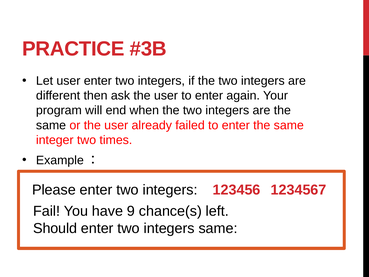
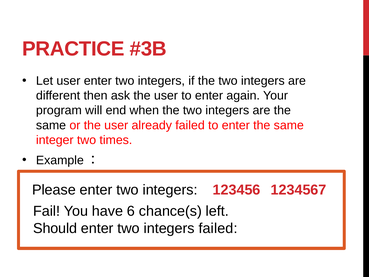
9: 9 -> 6
integers same: same -> failed
